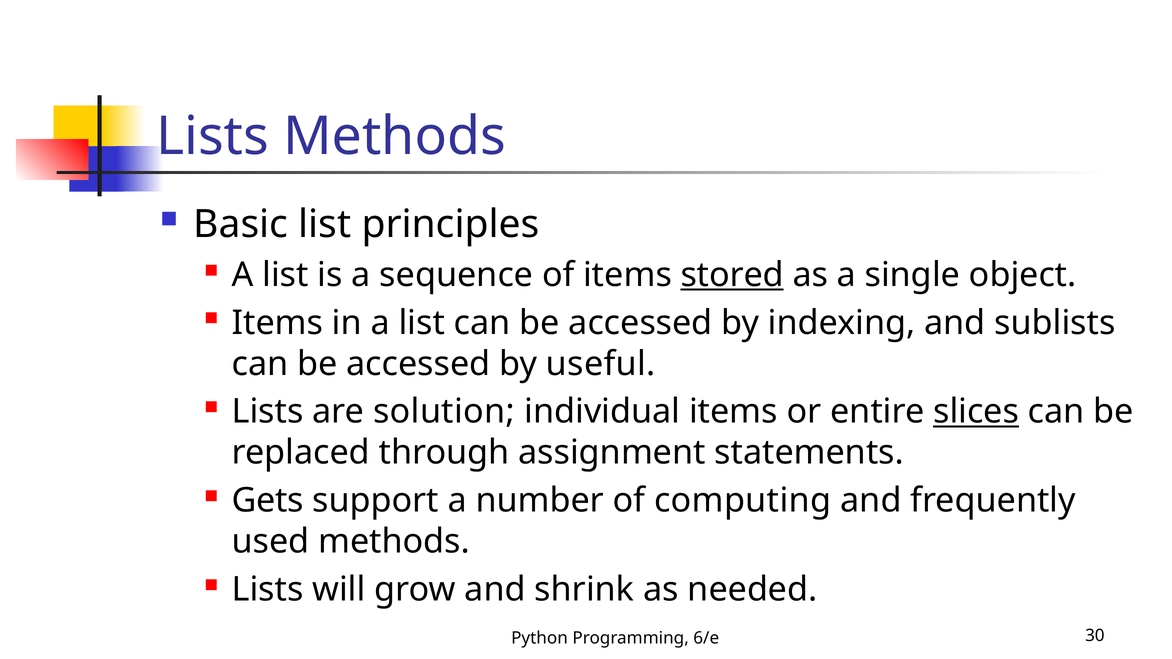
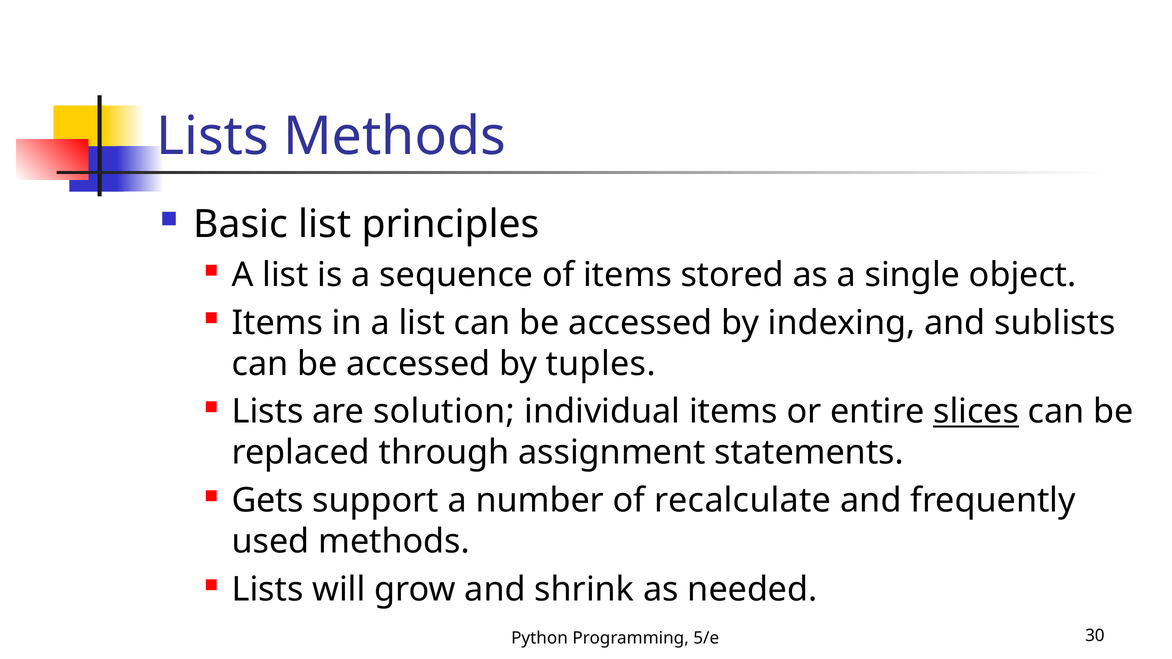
stored underline: present -> none
useful: useful -> tuples
computing: computing -> recalculate
6/e: 6/e -> 5/e
